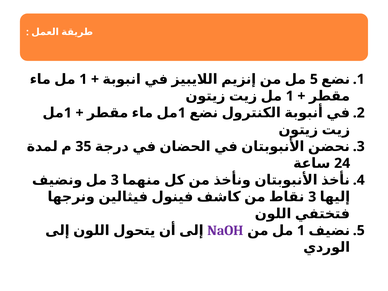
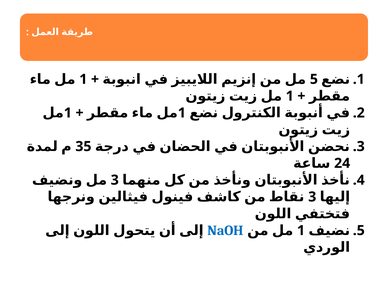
NaOH colour: purple -> blue
